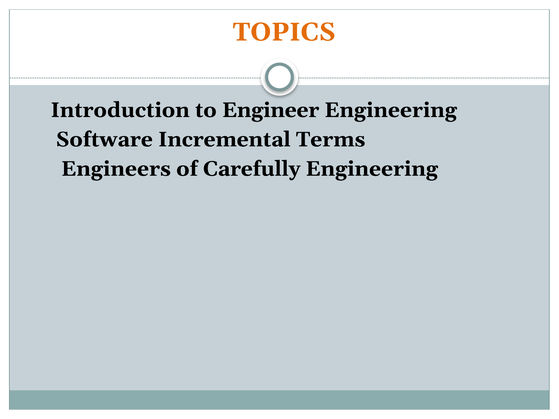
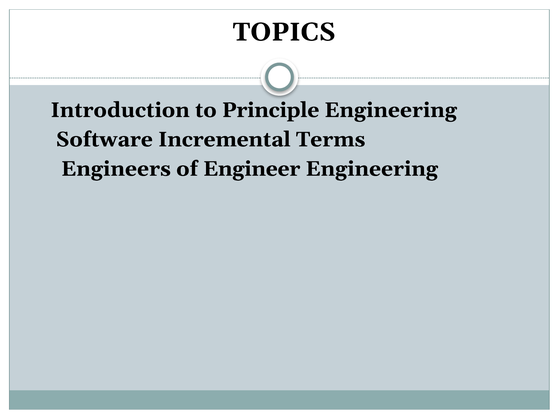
TOPICS colour: orange -> black
Engineer: Engineer -> Principle
Carefully: Carefully -> Engineer
